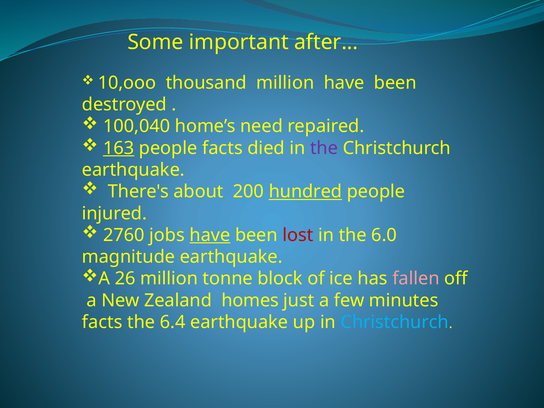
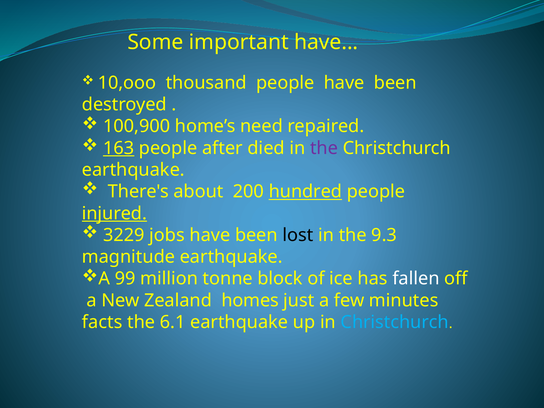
important after: after -> have
thousand million: million -> people
100,040: 100,040 -> 100,900
people facts: facts -> after
injured underline: none -> present
2760: 2760 -> 3229
have at (210, 235) underline: present -> none
lost colour: red -> black
6.0: 6.0 -> 9.3
26: 26 -> 99
fallen colour: pink -> white
6.4: 6.4 -> 6.1
